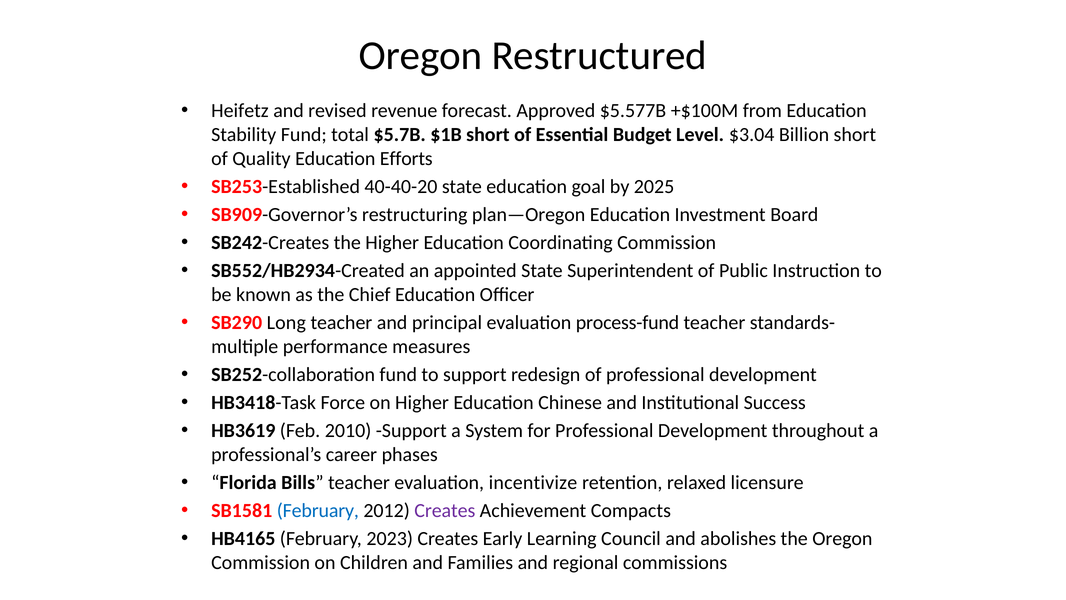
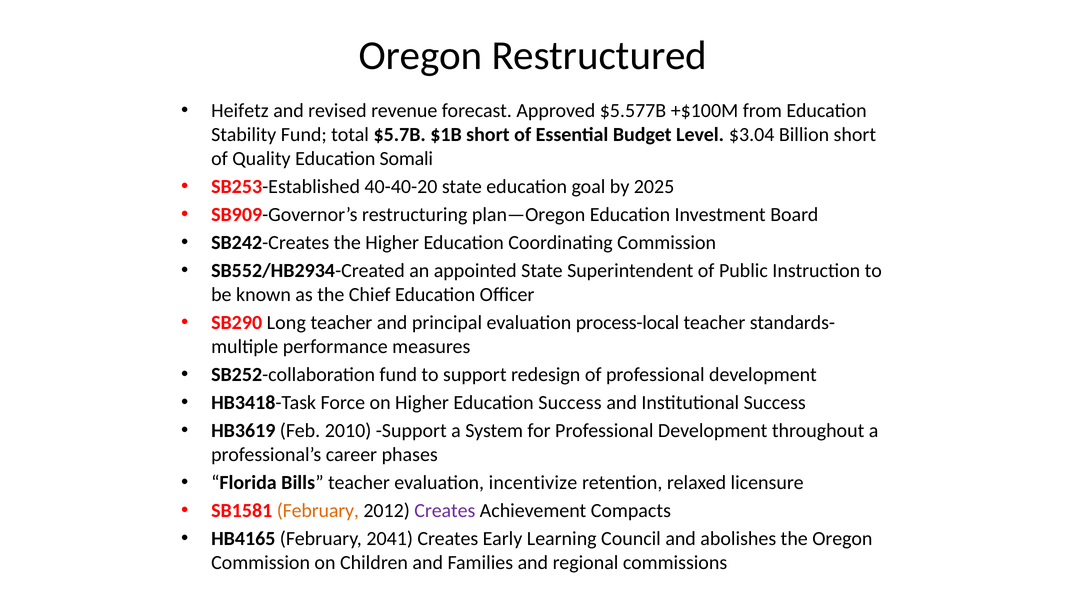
Efforts: Efforts -> Somali
process-fund: process-fund -> process-local
Education Chinese: Chinese -> Success
February at (318, 510) colour: blue -> orange
2023: 2023 -> 2041
